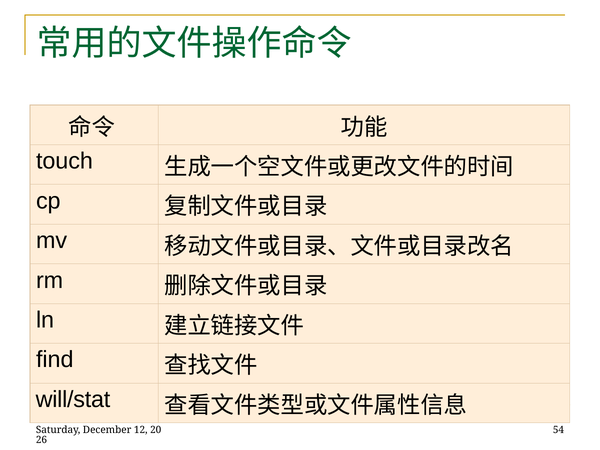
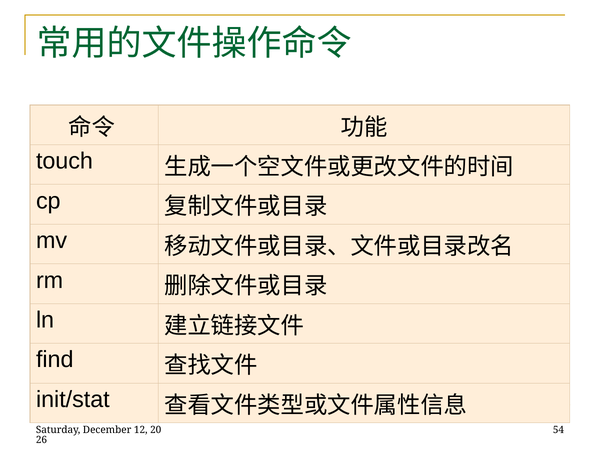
will/stat: will/stat -> init/stat
